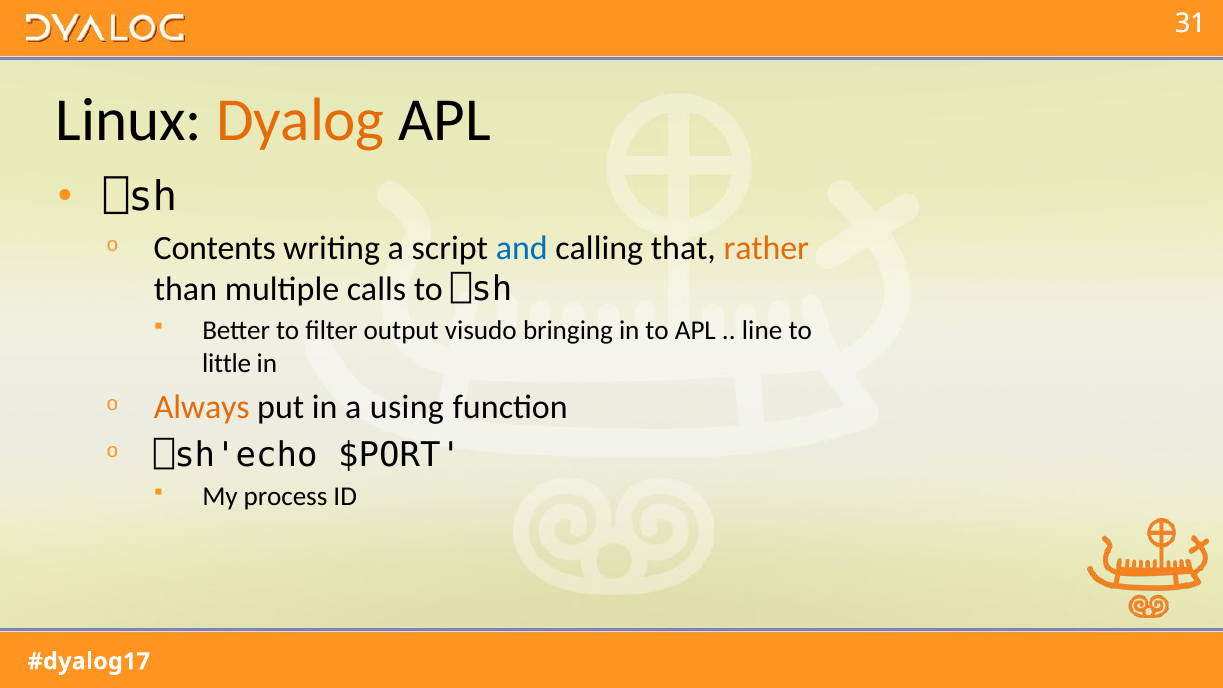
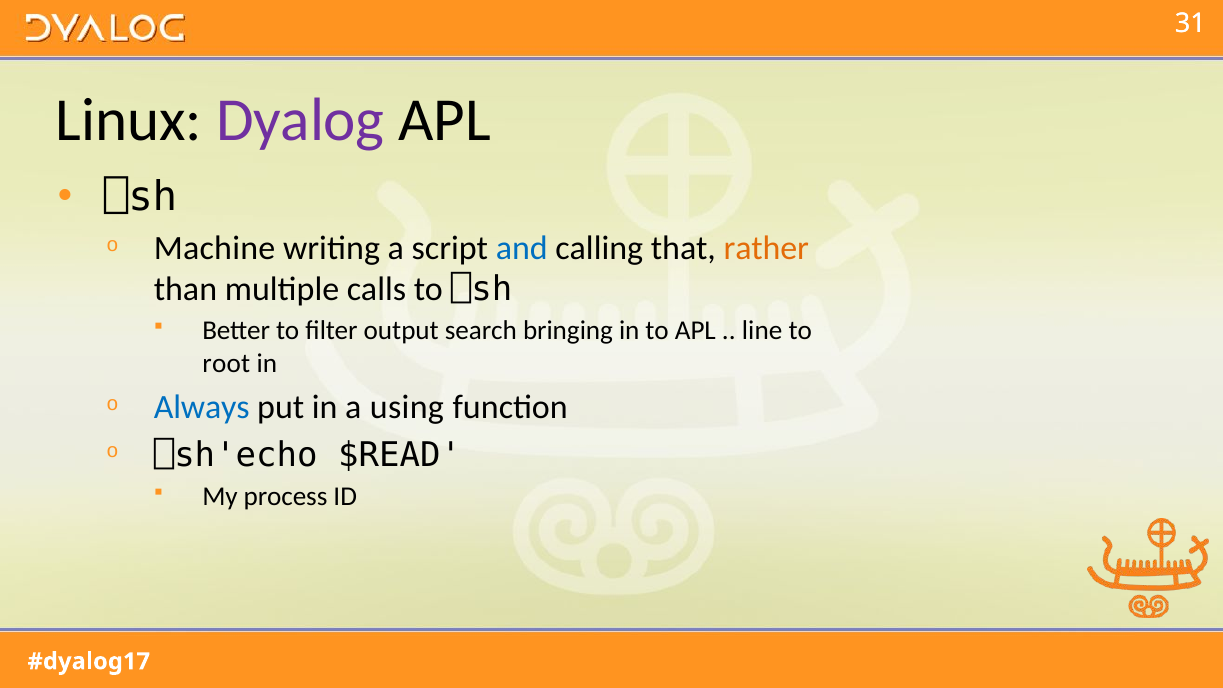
Dyalog colour: orange -> purple
Contents: Contents -> Machine
visudo: visudo -> search
little: little -> root
Always colour: orange -> blue
$PORT: $PORT -> $READ
